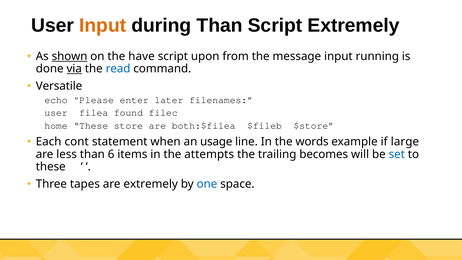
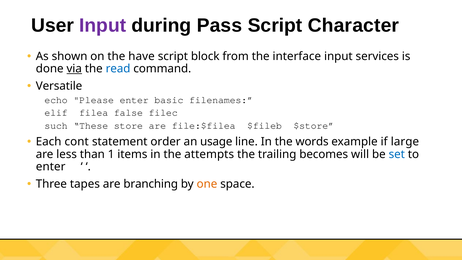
Input at (103, 25) colour: orange -> purple
during Than: Than -> Pass
Script Extremely: Extremely -> Character
shown underline: present -> none
upon: upon -> block
message: message -> interface
running: running -> services
later: later -> basic
user at (56, 113): user -> elif
found: found -> false
home: home -> such
both:$filea: both:$filea -> file:$filea
when: when -> order
6: 6 -> 1
these at (51, 167): these -> enter
are extremely: extremely -> branching
one colour: blue -> orange
